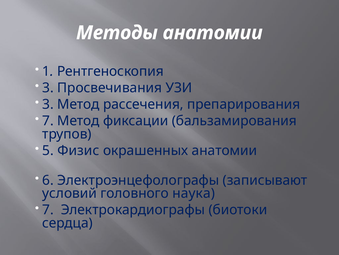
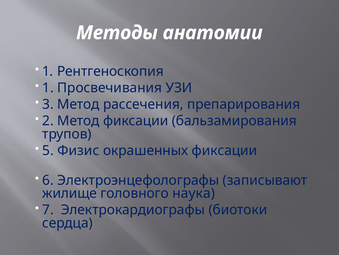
3 at (48, 88): 3 -> 1
7 at (48, 121): 7 -> 2
окрашенных анатомии: анатомии -> фиксации
условий: условий -> жилище
